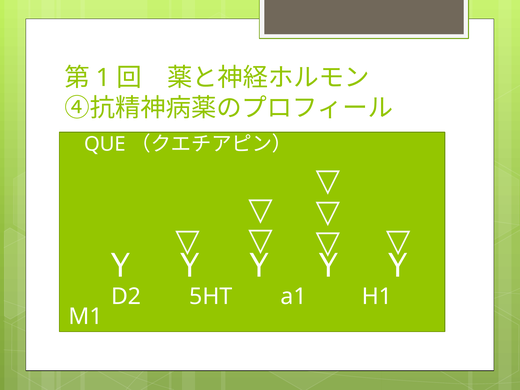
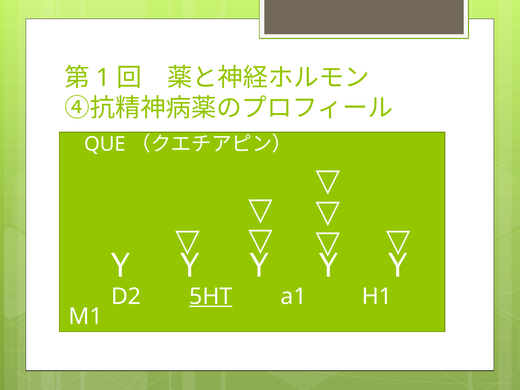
5HT underline: none -> present
